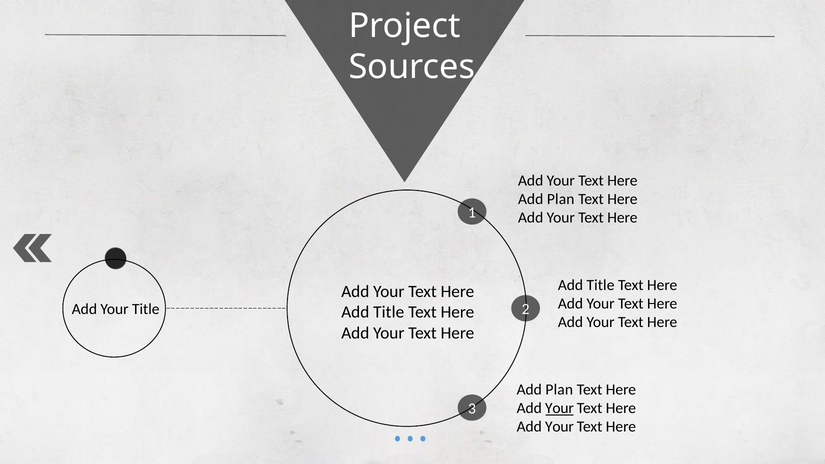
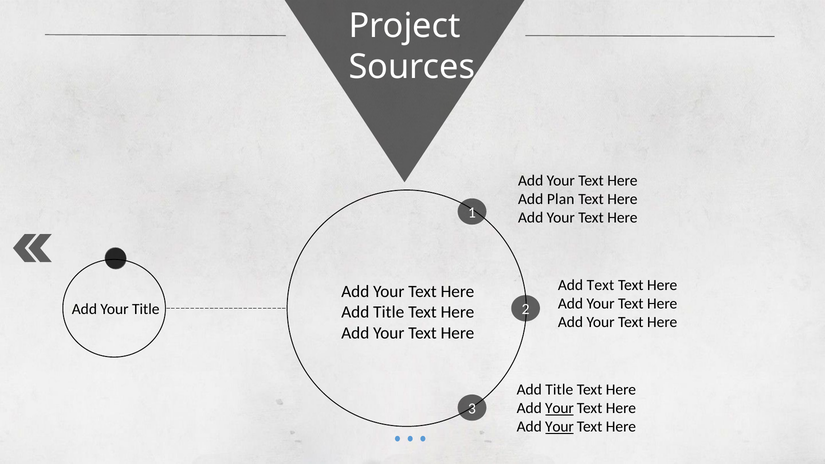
Title at (600, 285): Title -> Text
Plan at (559, 390): Plan -> Title
Your at (559, 427) underline: none -> present
